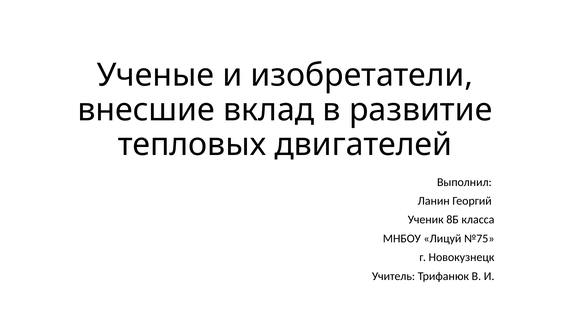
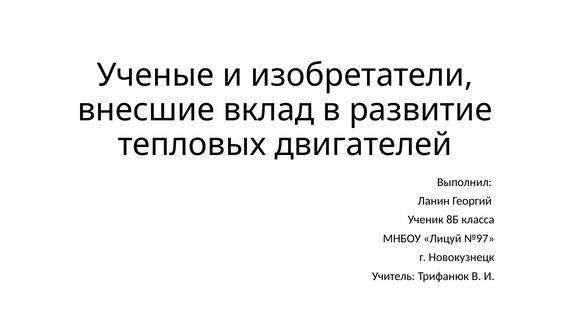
№75: №75 -> №97
